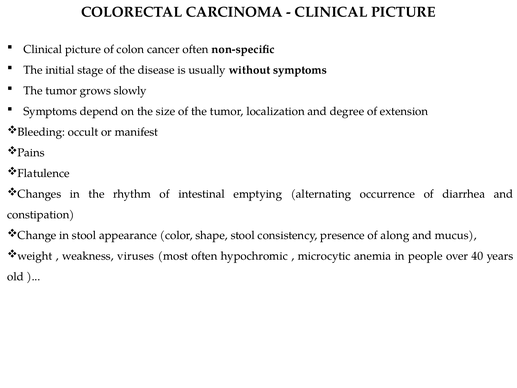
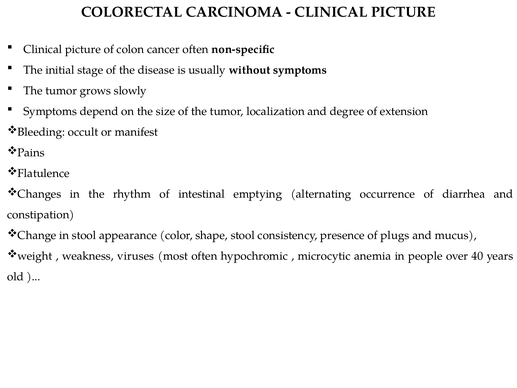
along: along -> plugs
